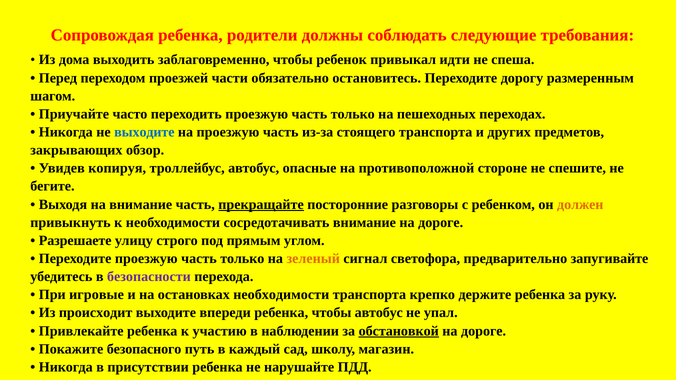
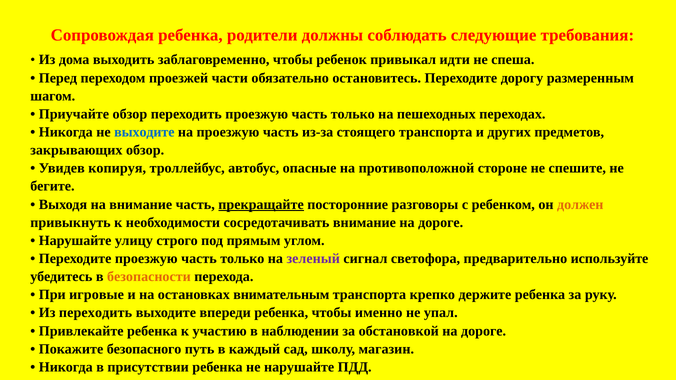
Приучайте часто: часто -> обзор
Разрешаете at (75, 241): Разрешаете -> Нарушайте
зеленый colour: orange -> purple
запугивайте: запугивайте -> используйте
безопасности colour: purple -> orange
остановках необходимости: необходимости -> внимательным
Из происходит: происходит -> переходить
чтобы автобус: автобус -> именно
обстановкой underline: present -> none
